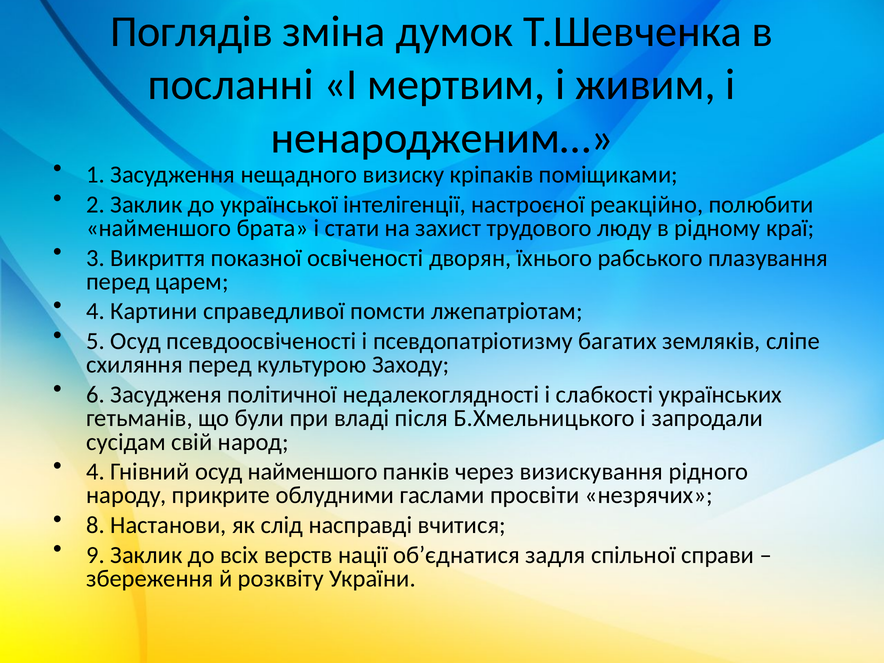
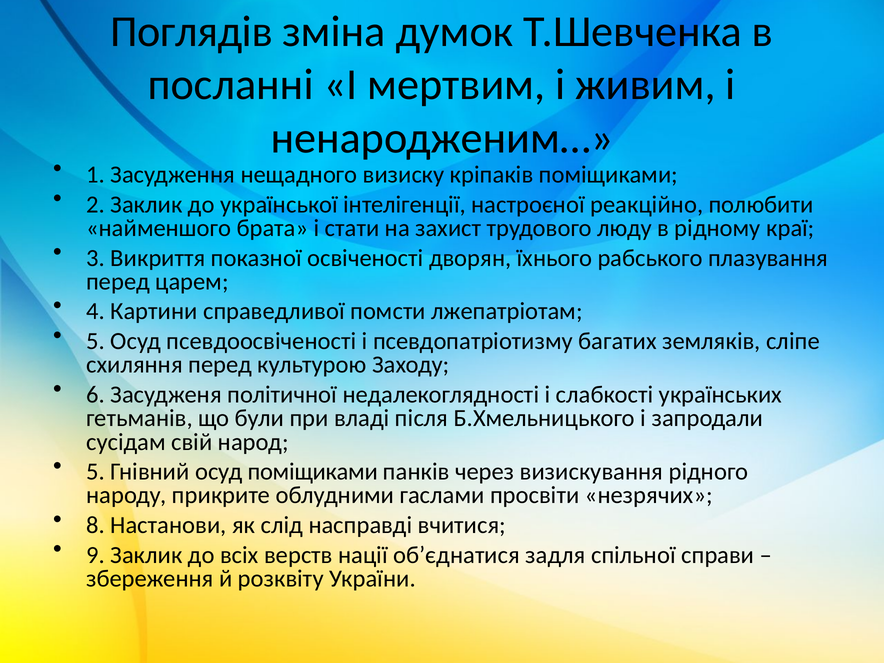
4 at (96, 472): 4 -> 5
осуд найменшого: найменшого -> поміщиками
